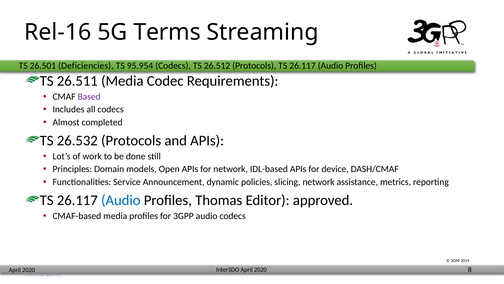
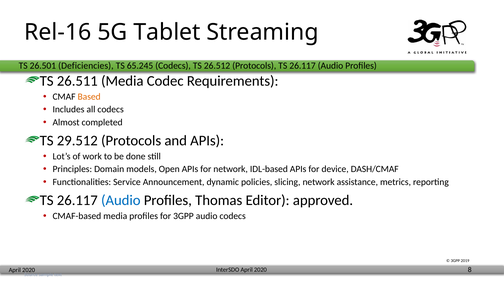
Terms: Terms -> Tablet
95.954: 95.954 -> 65.245
Based colour: purple -> orange
26.532: 26.532 -> 29.512
